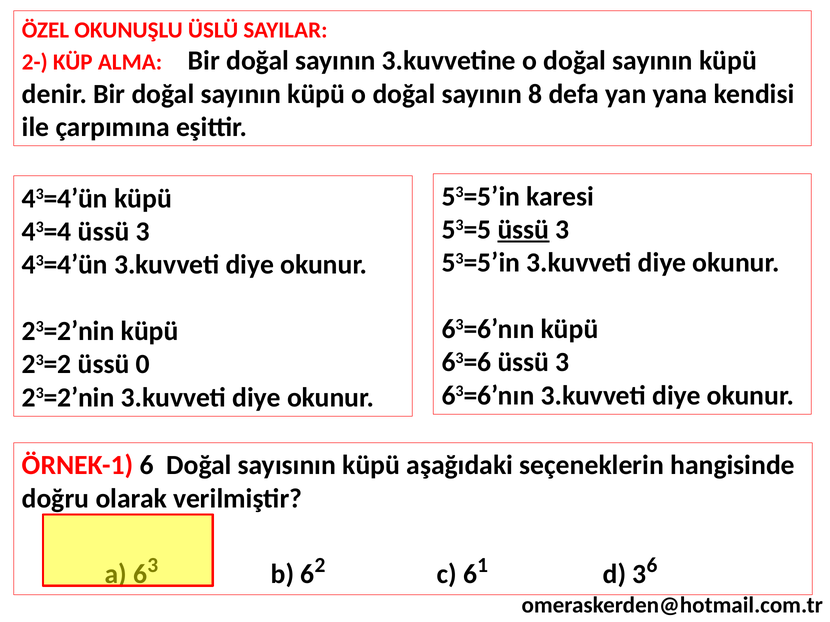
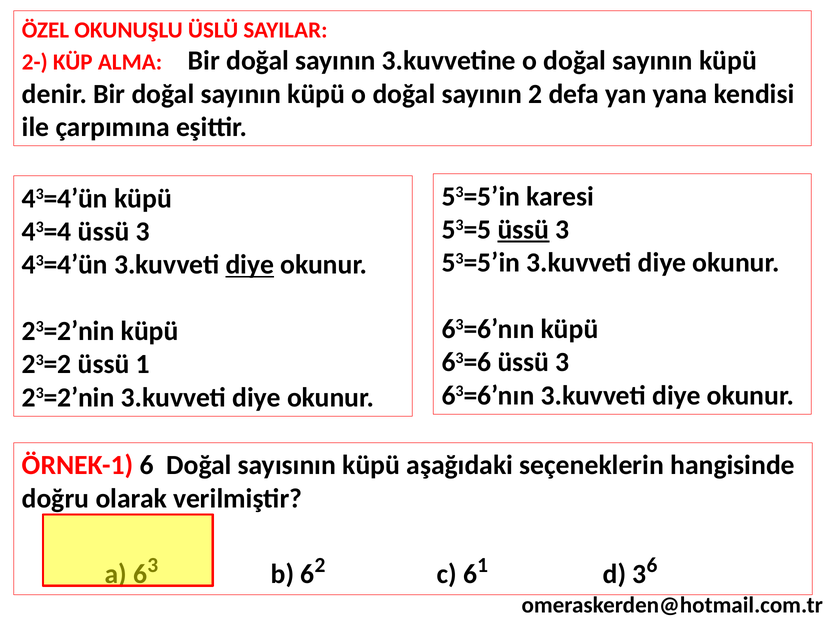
sayının 8: 8 -> 2
diye at (250, 265) underline: none -> present
üssü 0: 0 -> 1
